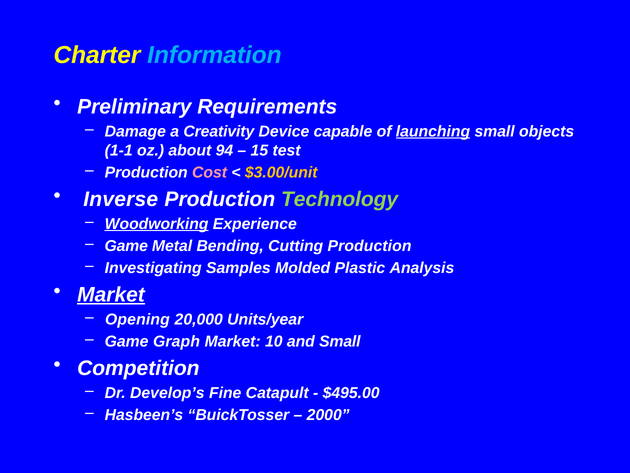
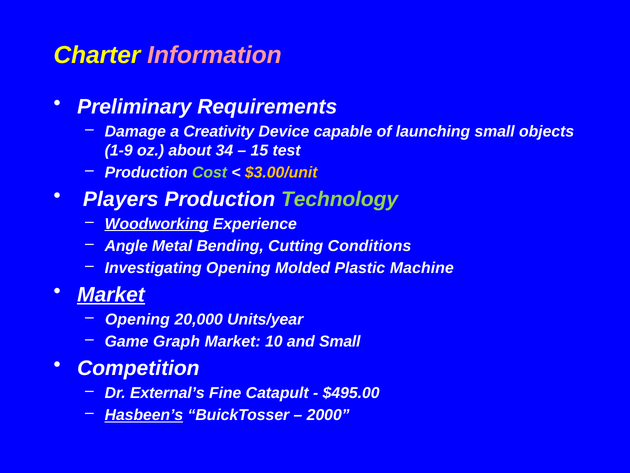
Information colour: light blue -> pink
launching underline: present -> none
1-1: 1-1 -> 1-9
94: 94 -> 34
Cost colour: pink -> light green
Inverse: Inverse -> Players
Game at (126, 246): Game -> Angle
Cutting Production: Production -> Conditions
Investigating Samples: Samples -> Opening
Analysis: Analysis -> Machine
Develop’s: Develop’s -> External’s
Hasbeen’s underline: none -> present
